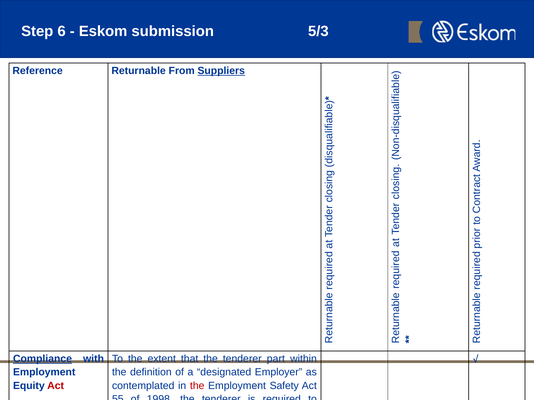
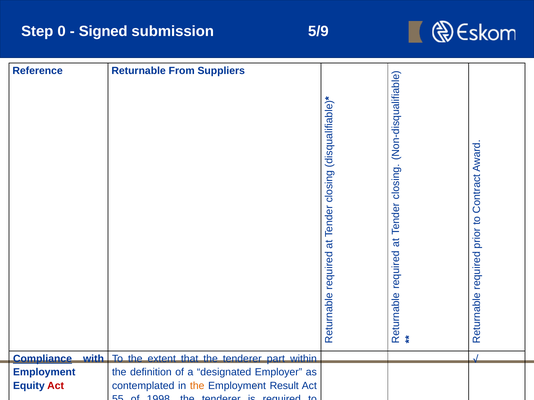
6: 6 -> 0
Eskom at (103, 31): Eskom -> Signed
5/3: 5/3 -> 5/9
Suppliers underline: present -> none
the at (197, 386) colour: red -> orange
Safety: Safety -> Result
